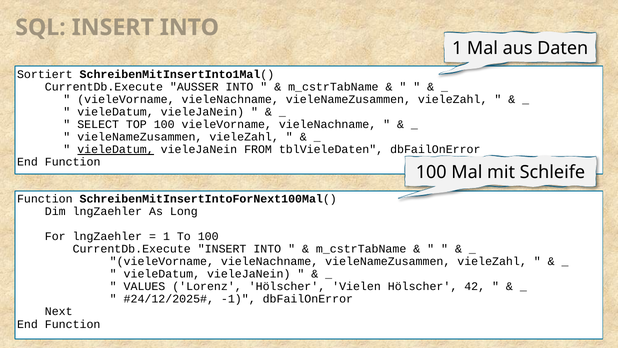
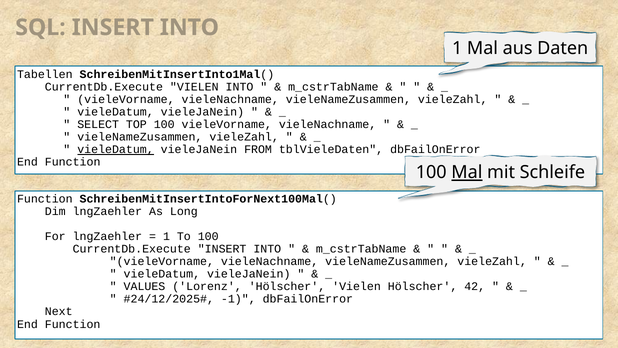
Sortiert: Sortiert -> Tabellen
CurrentDb.Execute AUSSER: AUSSER -> VIELEN
Mal at (467, 172) underline: none -> present
